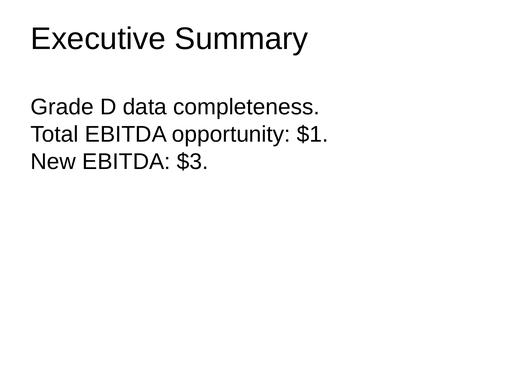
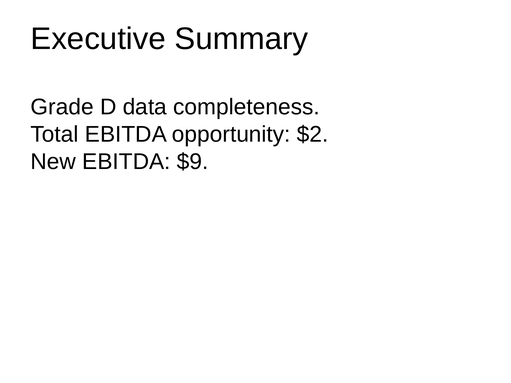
$1: $1 -> $2
$3: $3 -> $9
